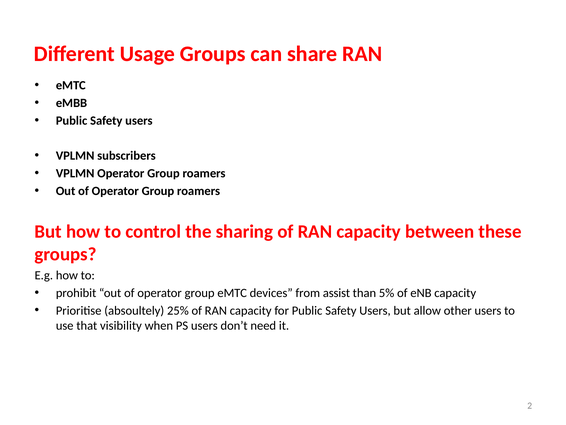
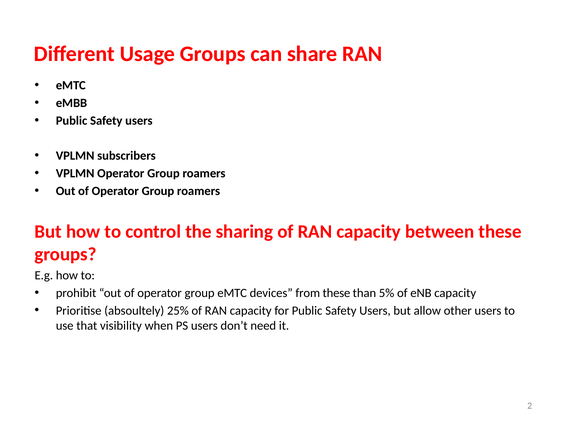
from assist: assist -> these
